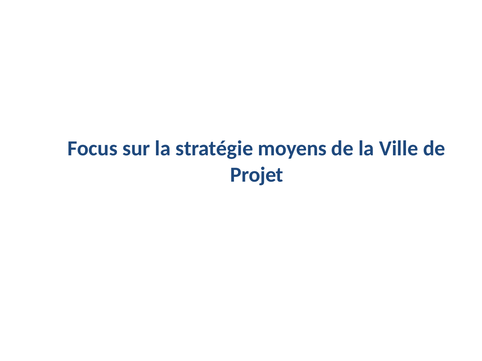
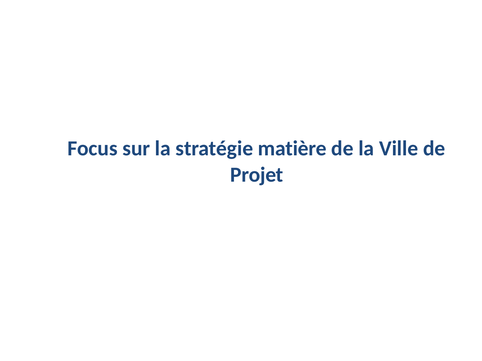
moyens: moyens -> matière
